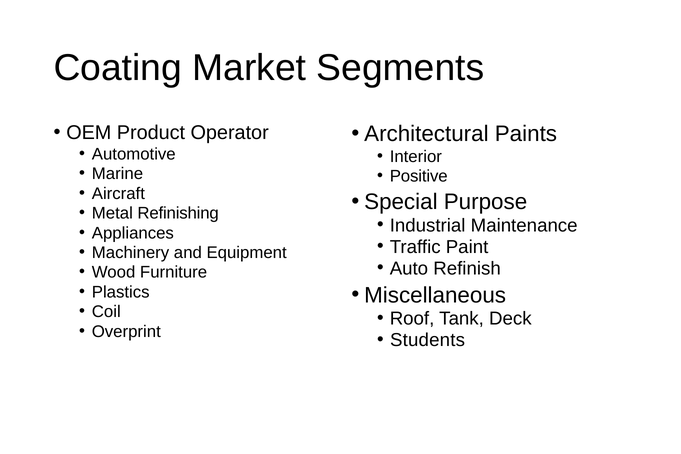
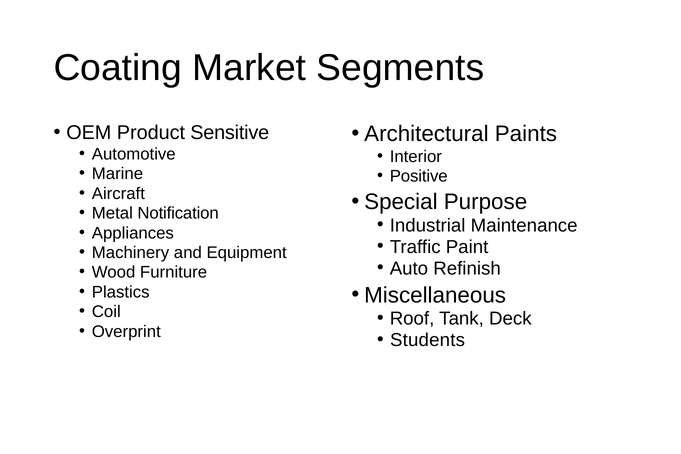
Operator: Operator -> Sensitive
Refinishing: Refinishing -> Notification
